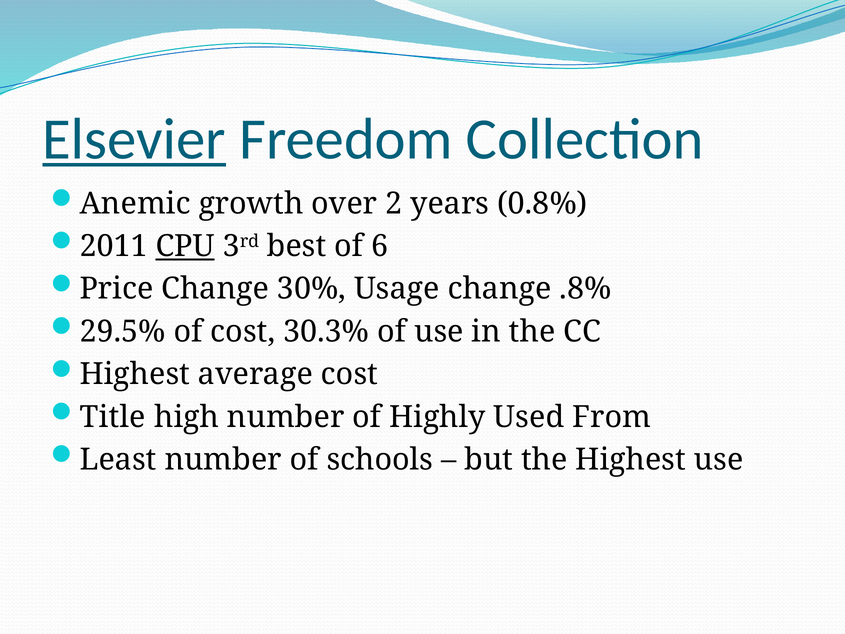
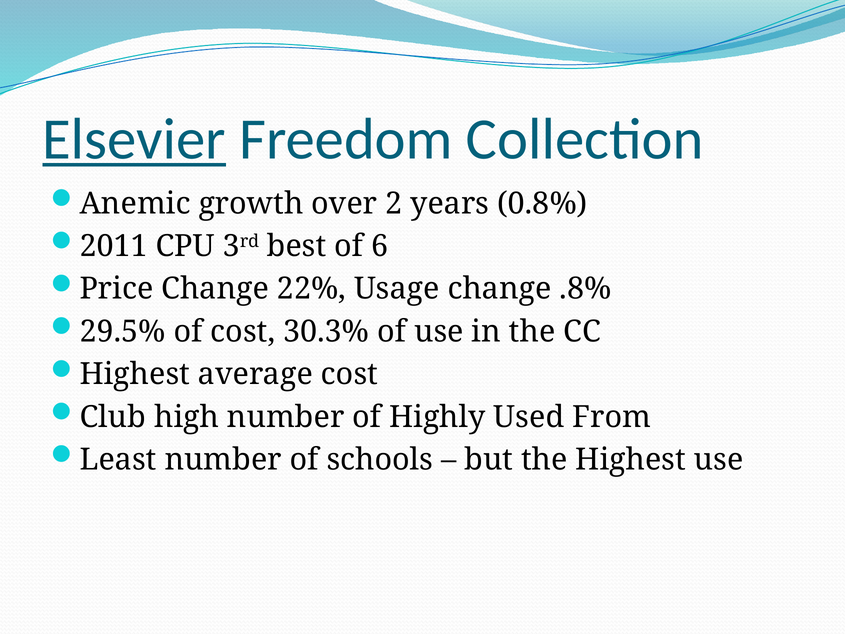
CPU underline: present -> none
30%: 30% -> 22%
Title: Title -> Club
